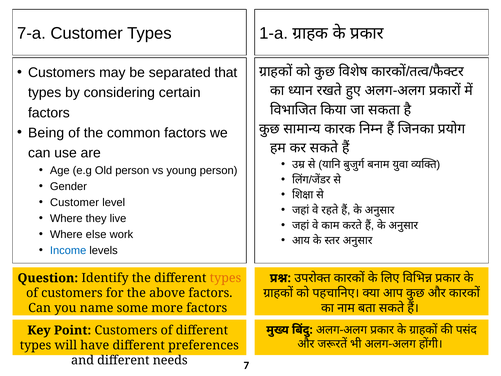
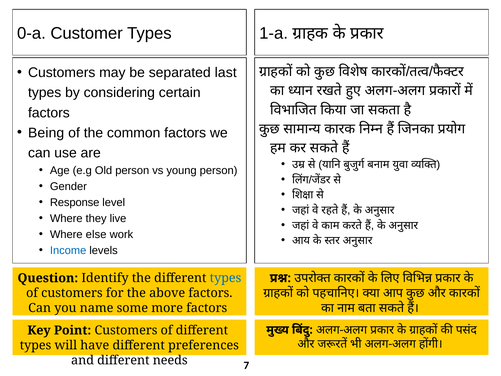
7-a: 7-a -> 0-a
that: that -> last
Customer at (75, 202): Customer -> Response
types at (225, 278) colour: orange -> blue
